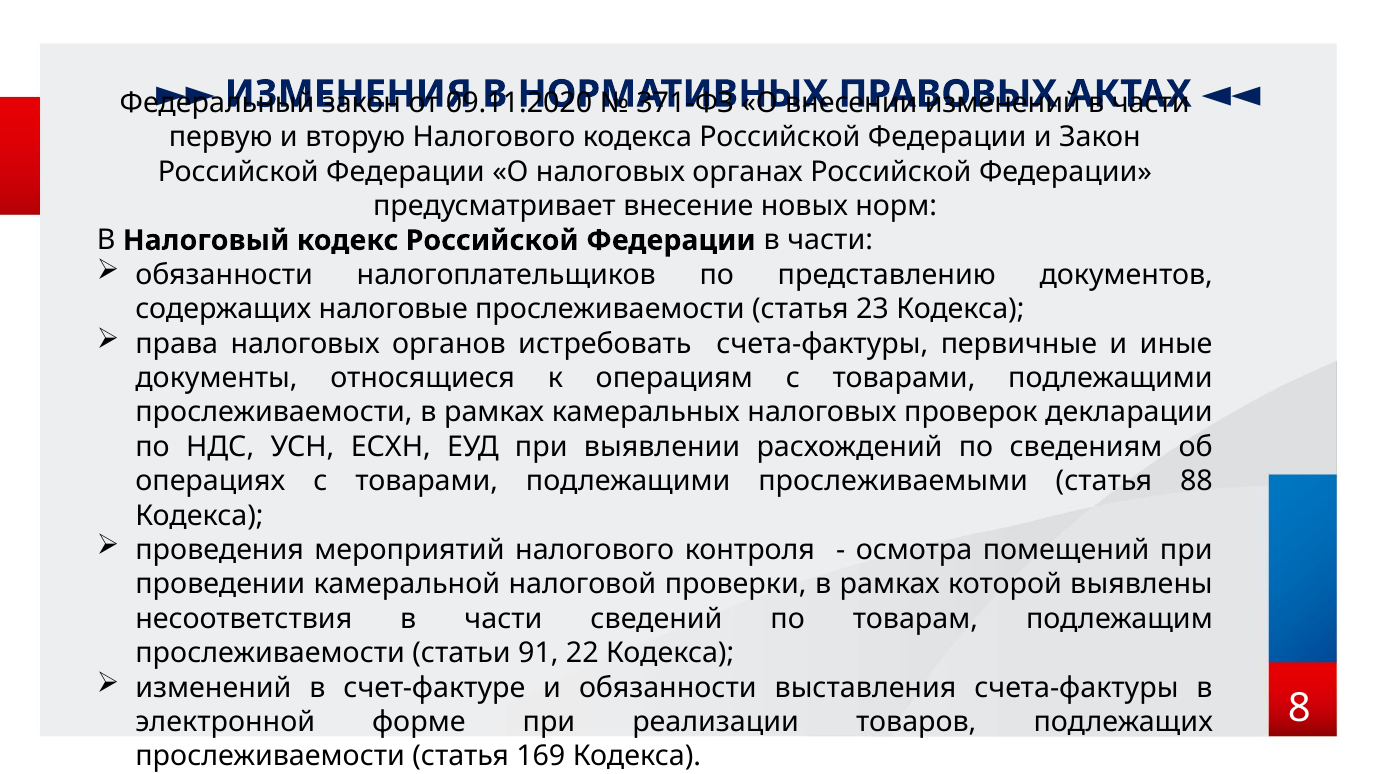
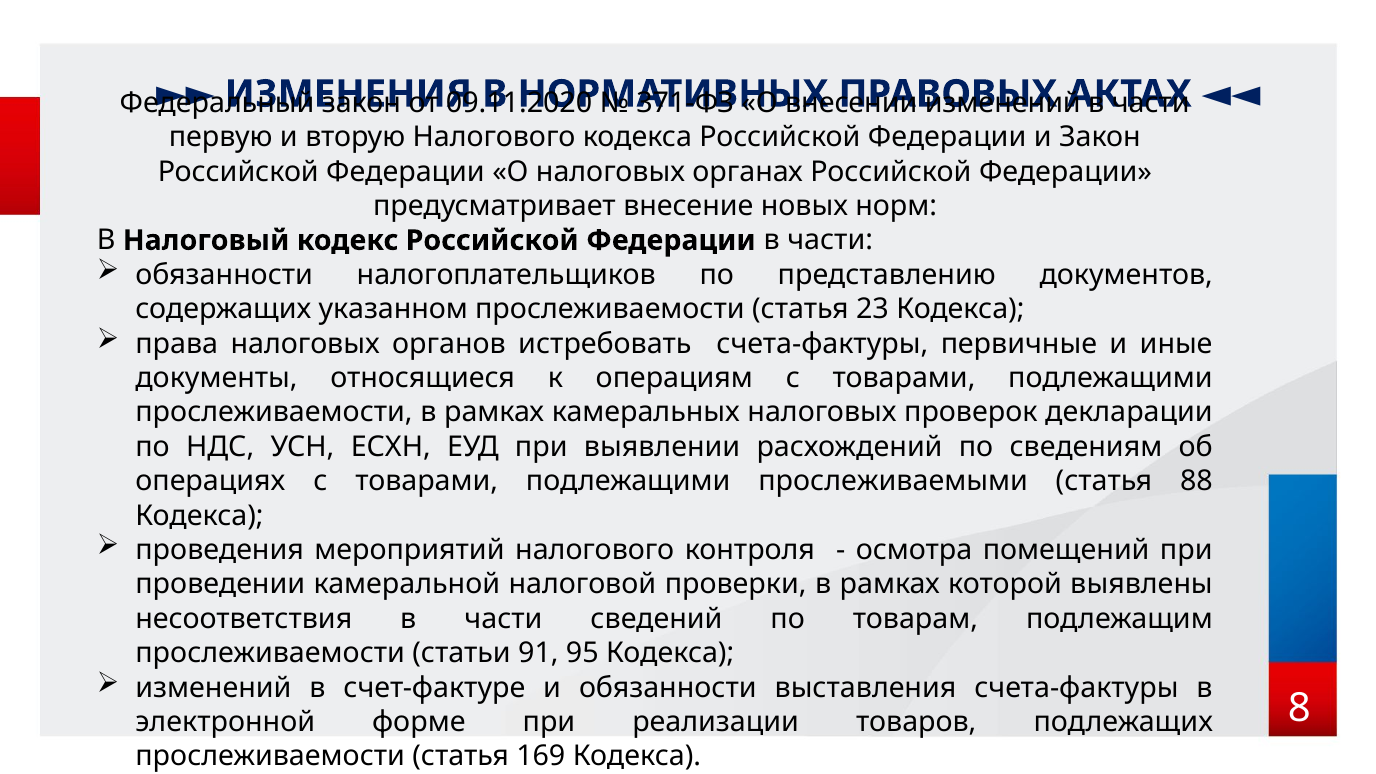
налоговые: налоговые -> указанном
22: 22 -> 95
